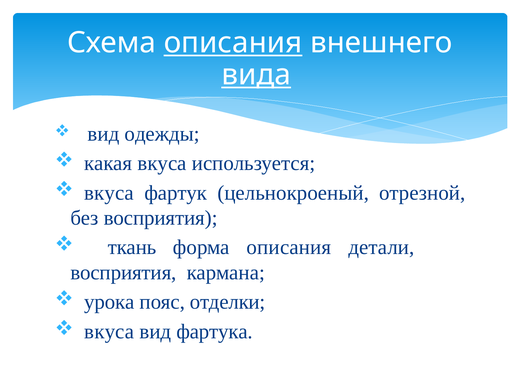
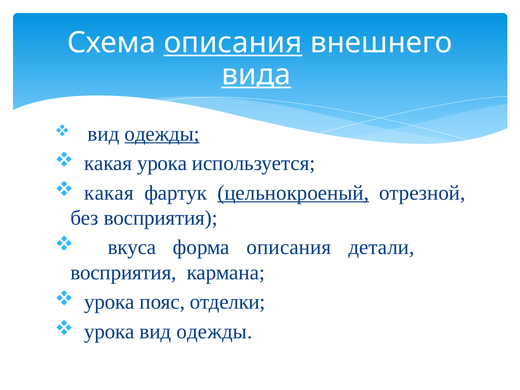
одежды at (162, 134) underline: none -> present
какая вкуса: вкуса -> урока
вкуса at (109, 193): вкуса -> какая
цельнокроеный underline: none -> present
ткань: ткань -> вкуса
вкуса at (109, 332): вкуса -> урока
фартука at (215, 332): фартука -> одежды
